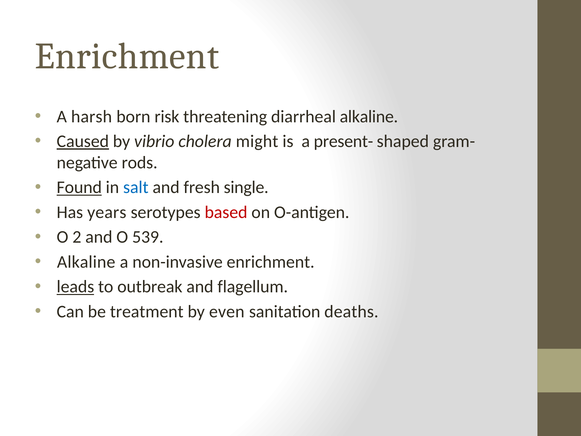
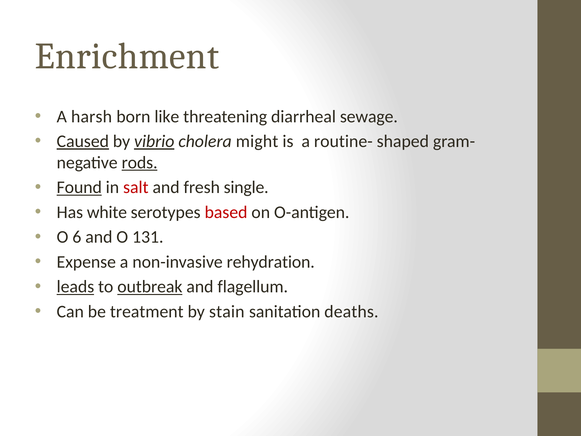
risk: risk -> like
diarrheal alkaline: alkaline -> sewage
vibrio underline: none -> present
present-: present- -> routine-
rods underline: none -> present
salt colour: blue -> red
years: years -> white
2: 2 -> 6
539: 539 -> 131
Alkaline at (86, 262): Alkaline -> Expense
non-invasive enrichment: enrichment -> rehydration
outbreak underline: none -> present
even: even -> stain
